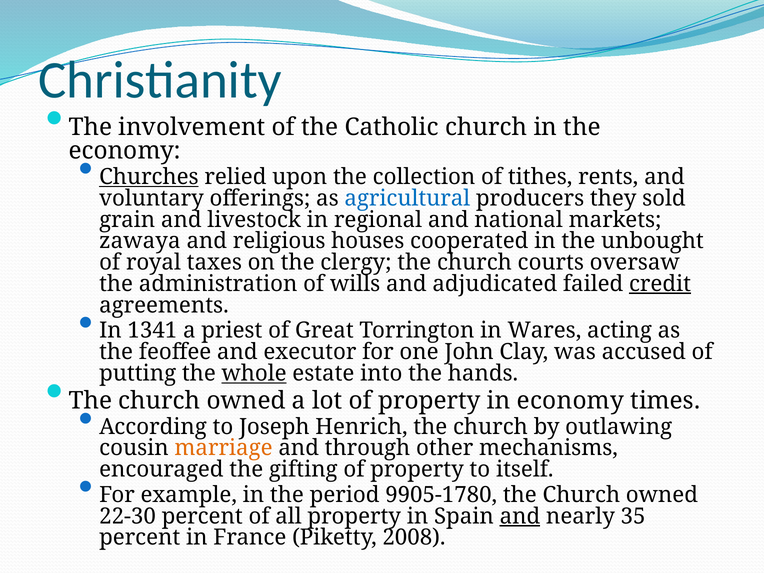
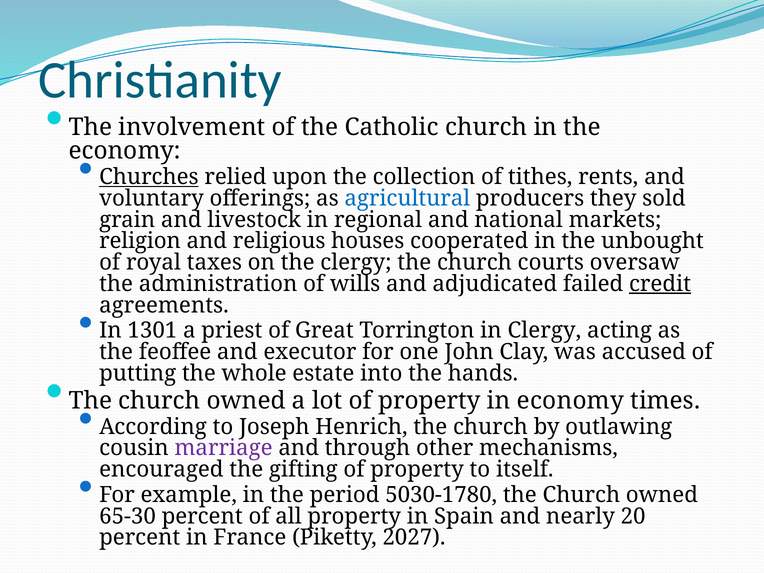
zawaya: zawaya -> religion
1341: 1341 -> 1301
in Wares: Wares -> Clergy
whole underline: present -> none
marriage colour: orange -> purple
9905-1780: 9905-1780 -> 5030-1780
22-30: 22-30 -> 65-30
and at (520, 516) underline: present -> none
35: 35 -> 20
2008: 2008 -> 2027
